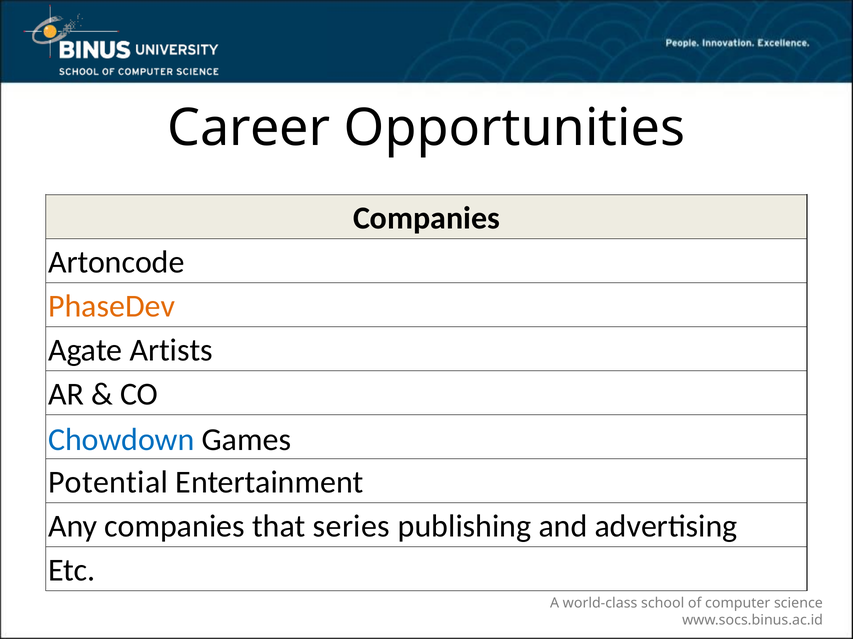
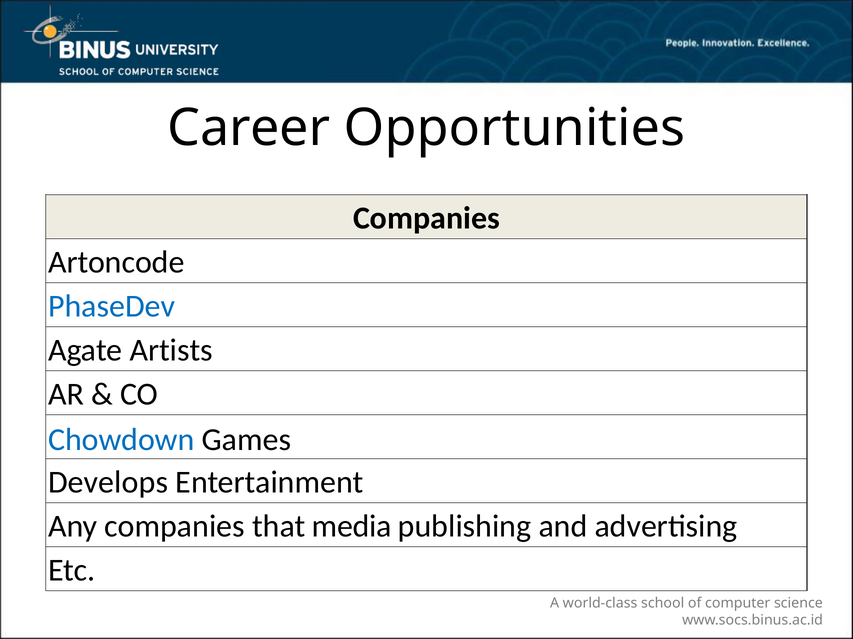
PhaseDev colour: orange -> blue
Potential: Potential -> Develops
series: series -> media
